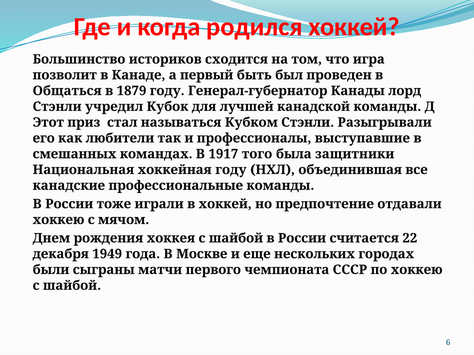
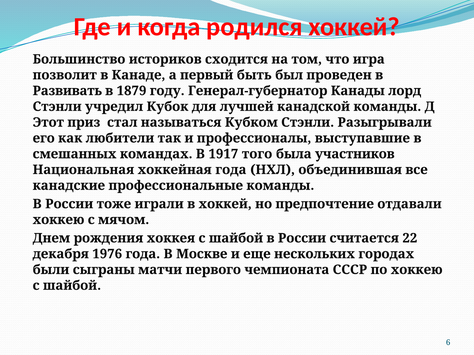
Общаться: Общаться -> Развивать
защитники: защитники -> участников
хоккейная году: году -> года
1949: 1949 -> 1976
